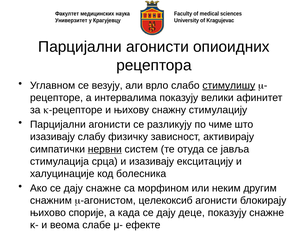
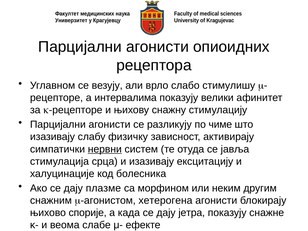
стимулишу underline: present -> none
дају снажне: снажне -> плазме
целекоксиб: целекоксиб -> хетерогена
деце: деце -> јетра
